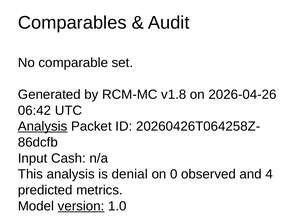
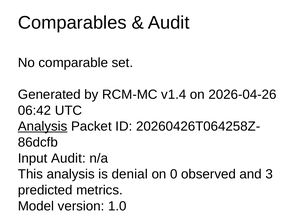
v1.8: v1.8 -> v1.4
Input Cash: Cash -> Audit
4: 4 -> 3
version underline: present -> none
